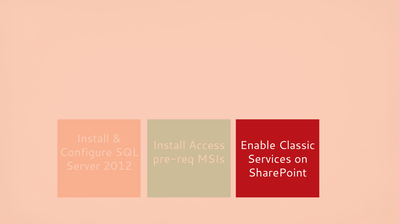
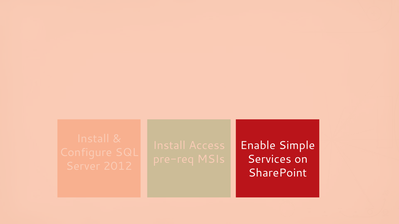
Classic: Classic -> Simple
